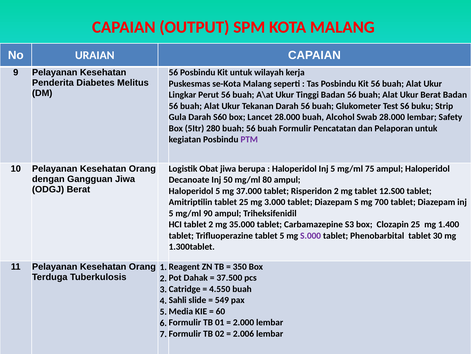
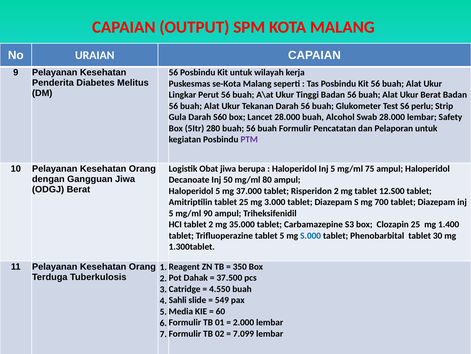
buku: buku -> perlu
S.000 colour: purple -> blue
2.006: 2.006 -> 7.099
